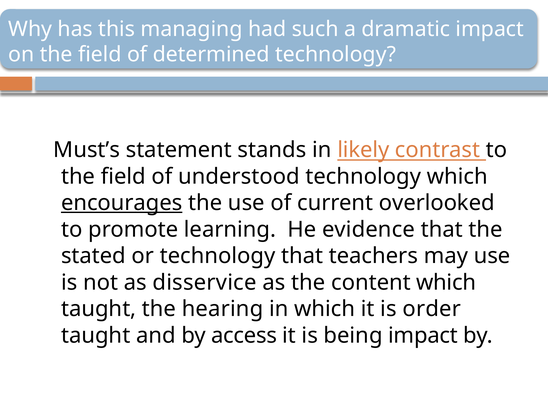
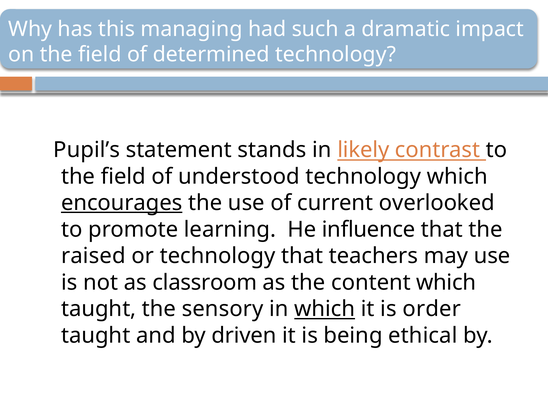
Must’s: Must’s -> Pupil’s
evidence: evidence -> influence
stated: stated -> raised
disservice: disservice -> classroom
hearing: hearing -> sensory
which at (325, 309) underline: none -> present
access: access -> driven
being impact: impact -> ethical
